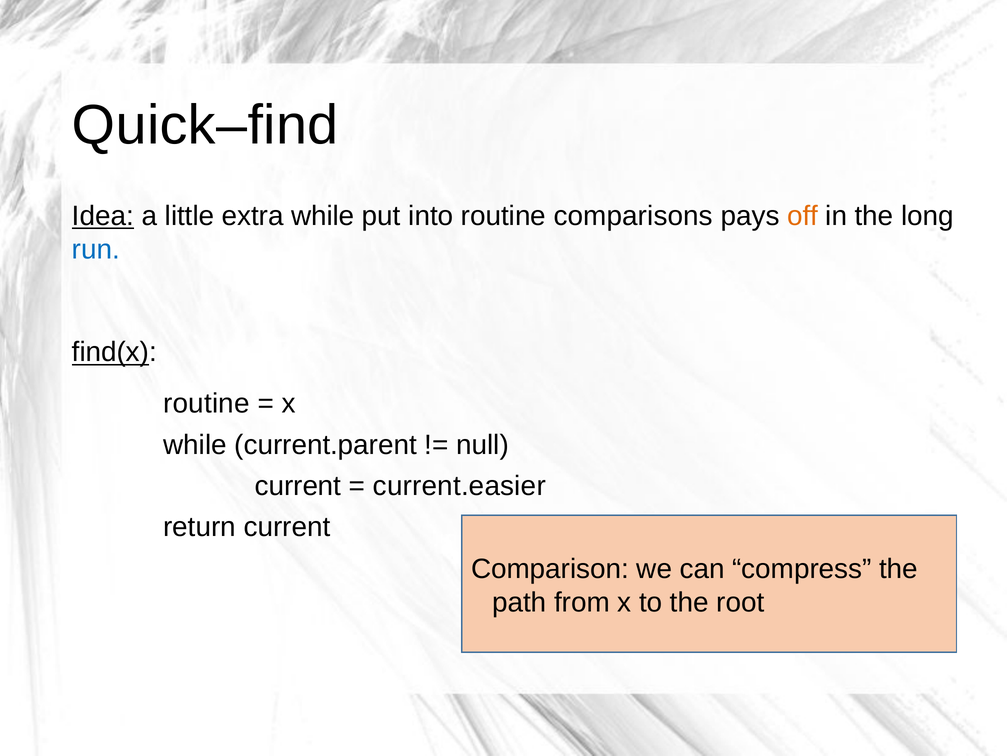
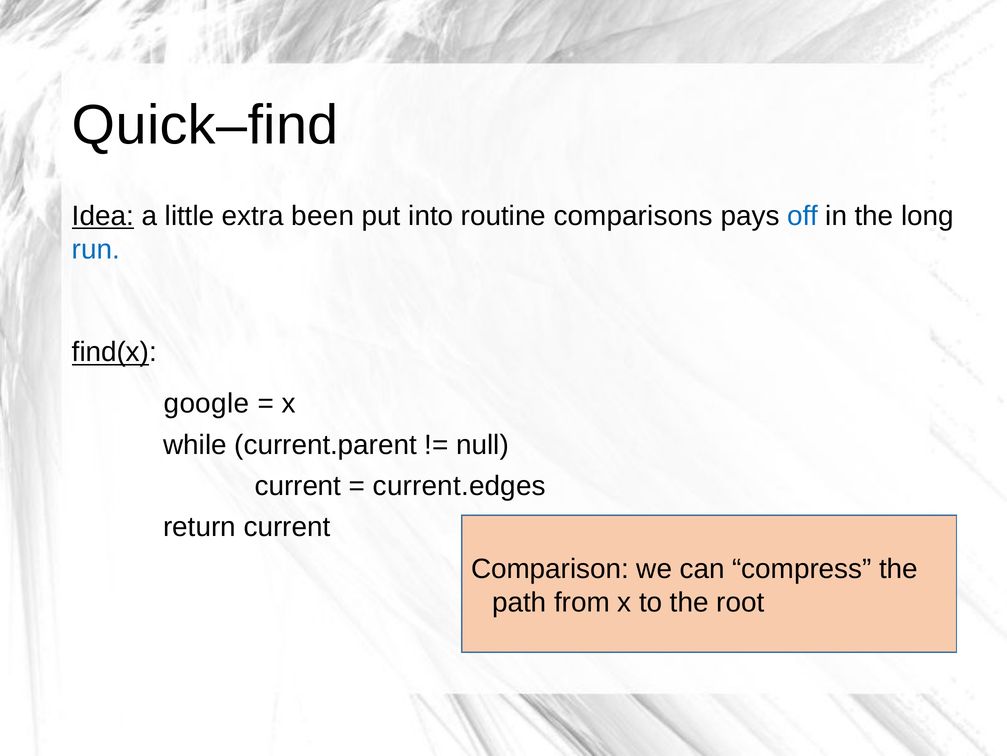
extra while: while -> been
off colour: orange -> blue
routine at (207, 403): routine -> google
current.easier: current.easier -> current.edges
